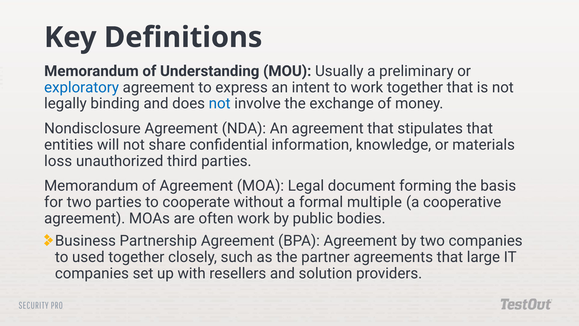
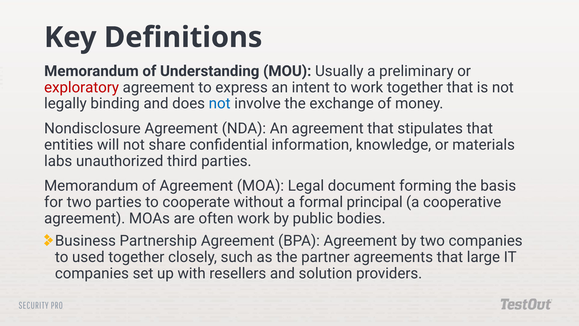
exploratory colour: blue -> red
loss: loss -> labs
multiple: multiple -> principal
